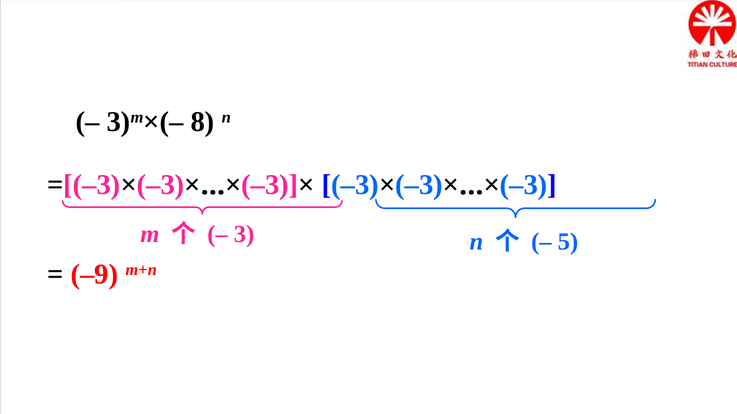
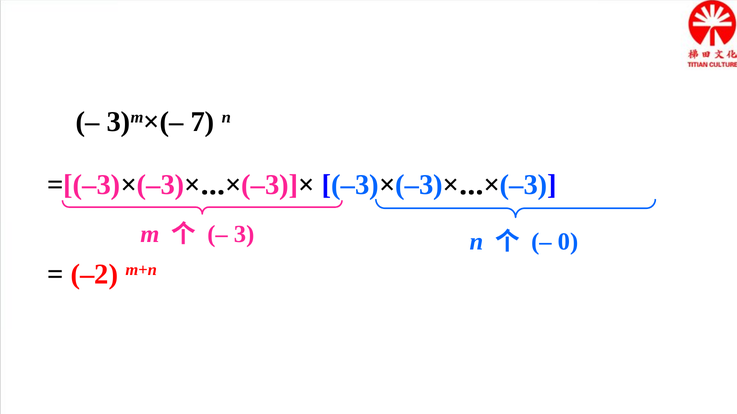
8: 8 -> 7
5: 5 -> 0
–9: –9 -> –2
